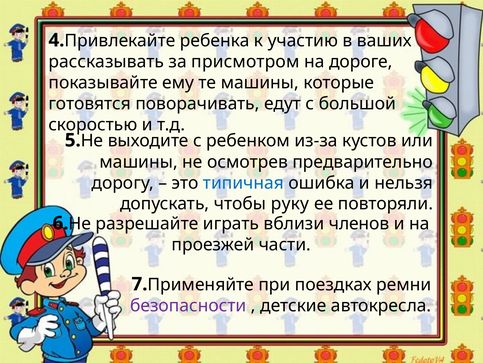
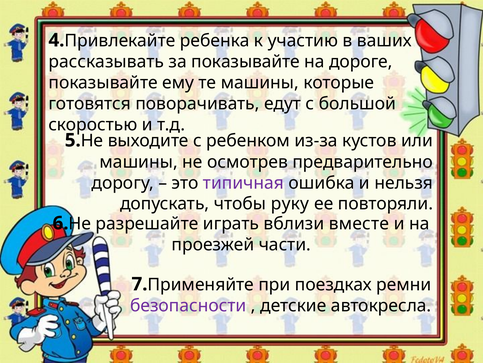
за присмотром: присмотром -> показывайте
типичная colour: blue -> purple
членов: членов -> вместе
